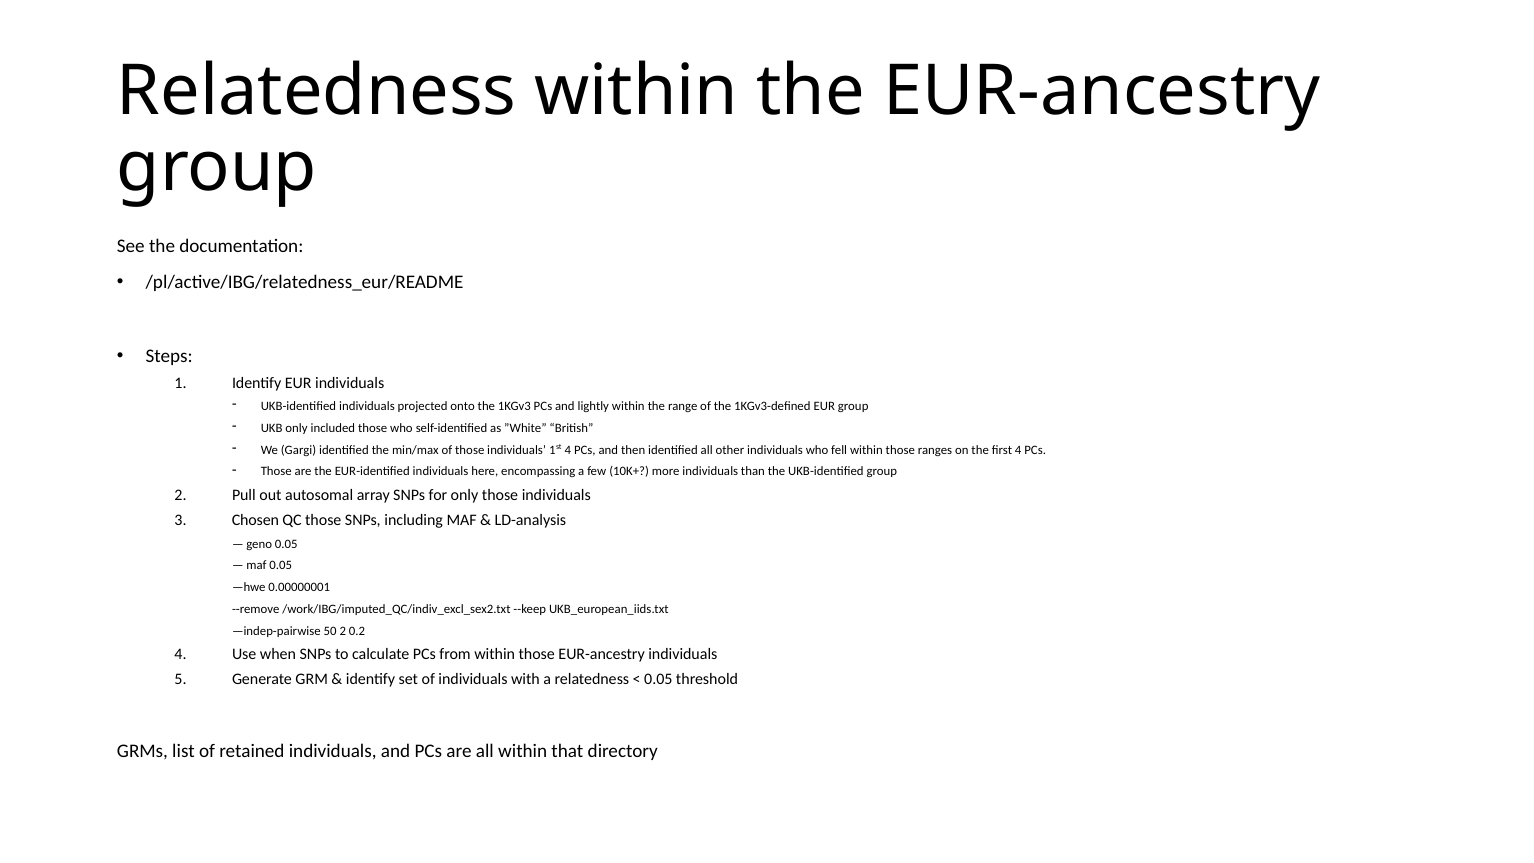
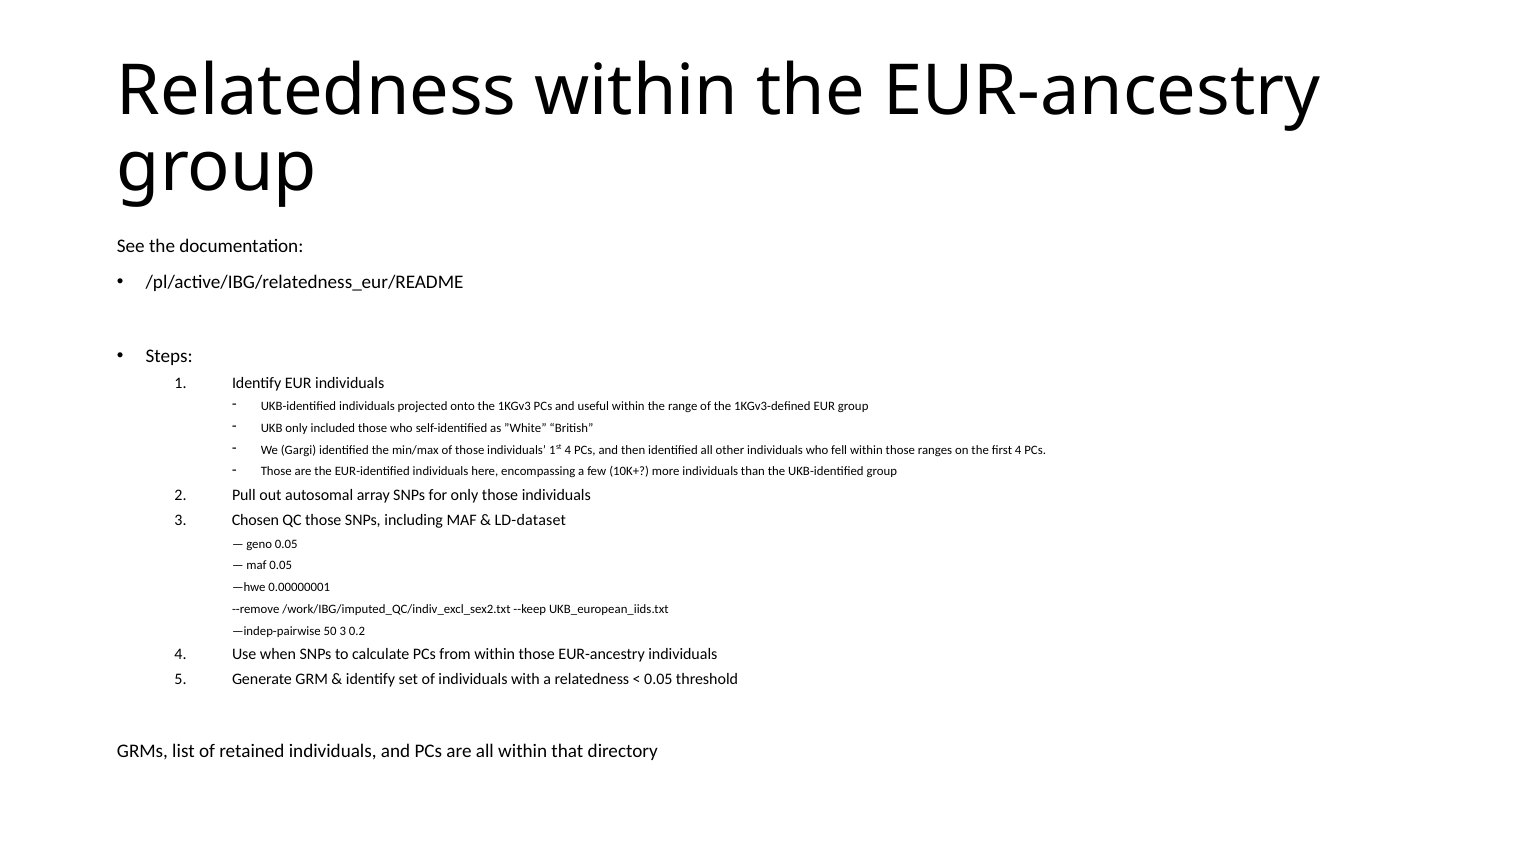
lightly: lightly -> useful
LD-analysis: LD-analysis -> LD-dataset
50 2: 2 -> 3
